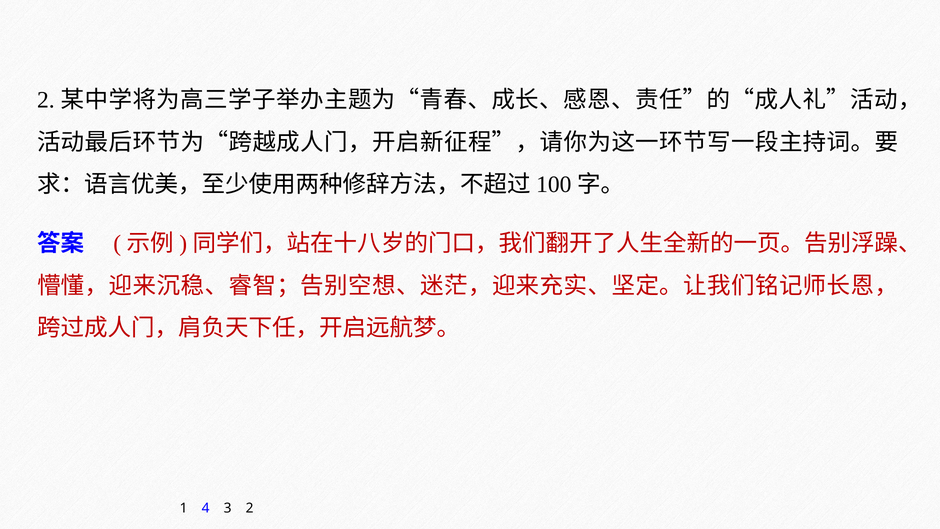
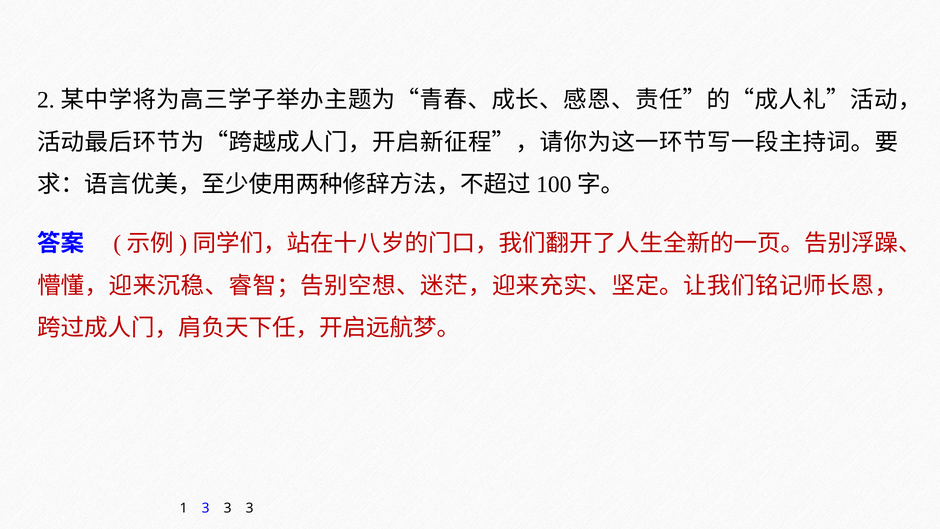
1 4: 4 -> 3
2 at (250, 508): 2 -> 3
